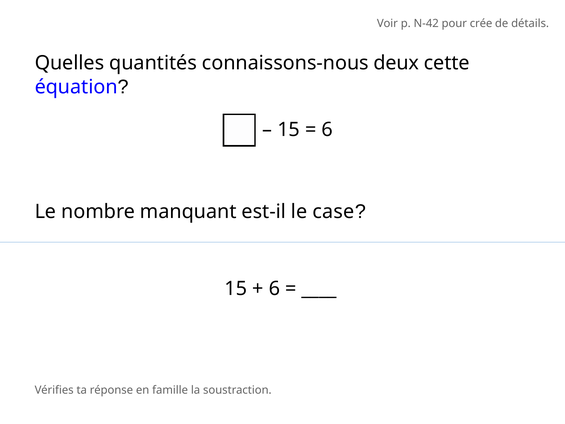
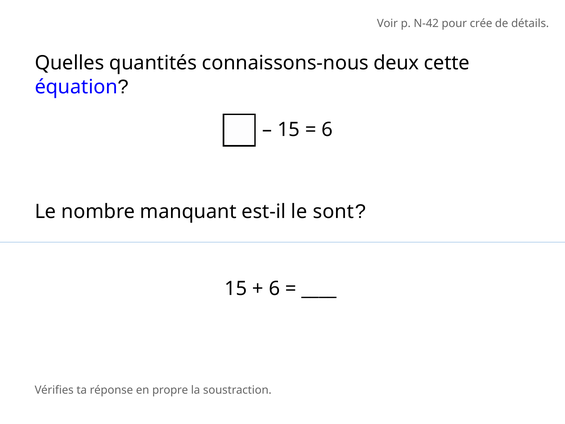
case: case -> sont
famille: famille -> propre
